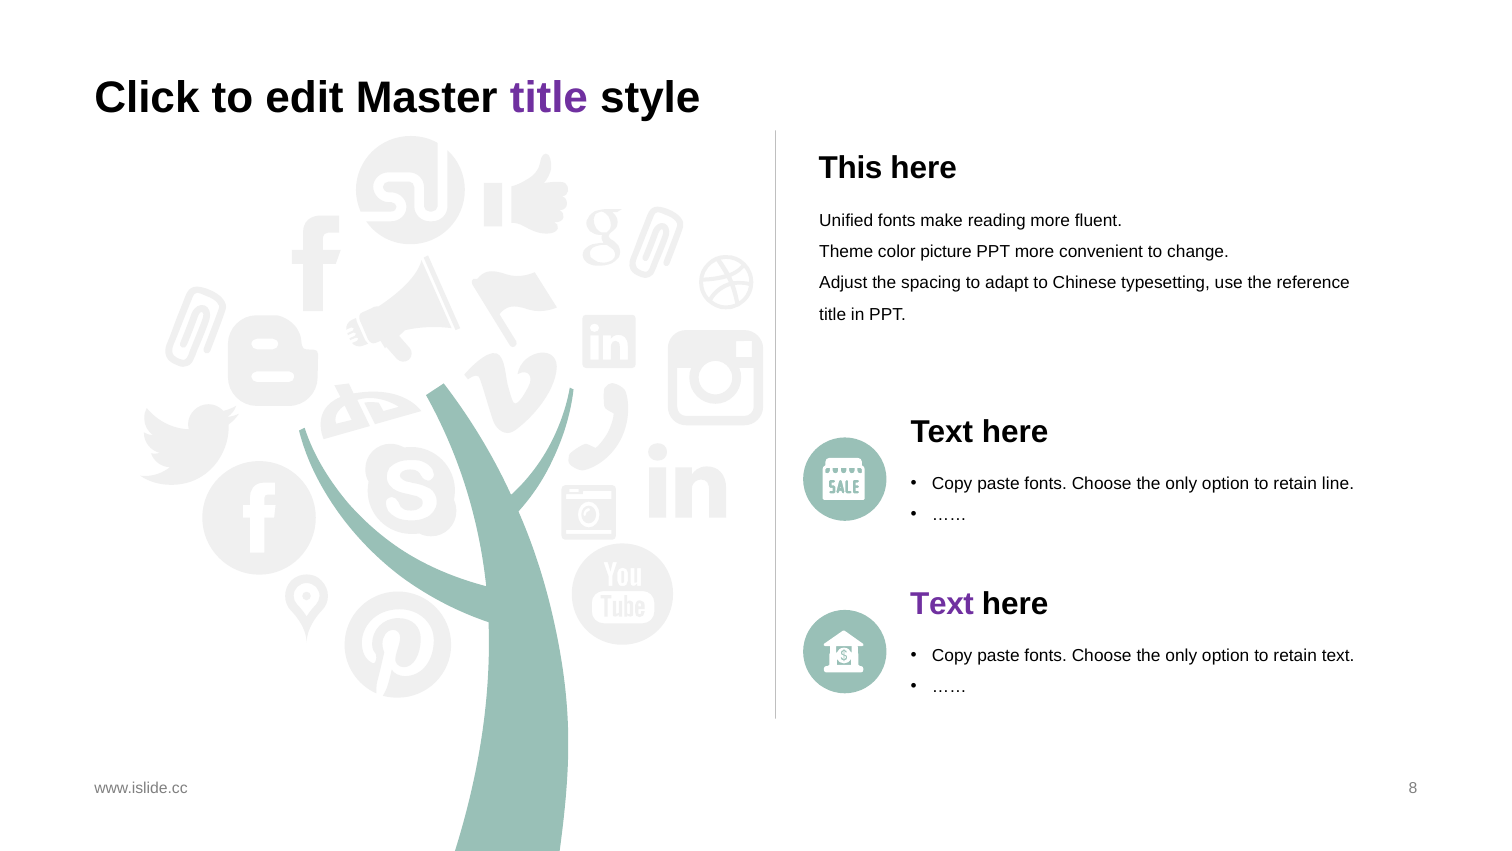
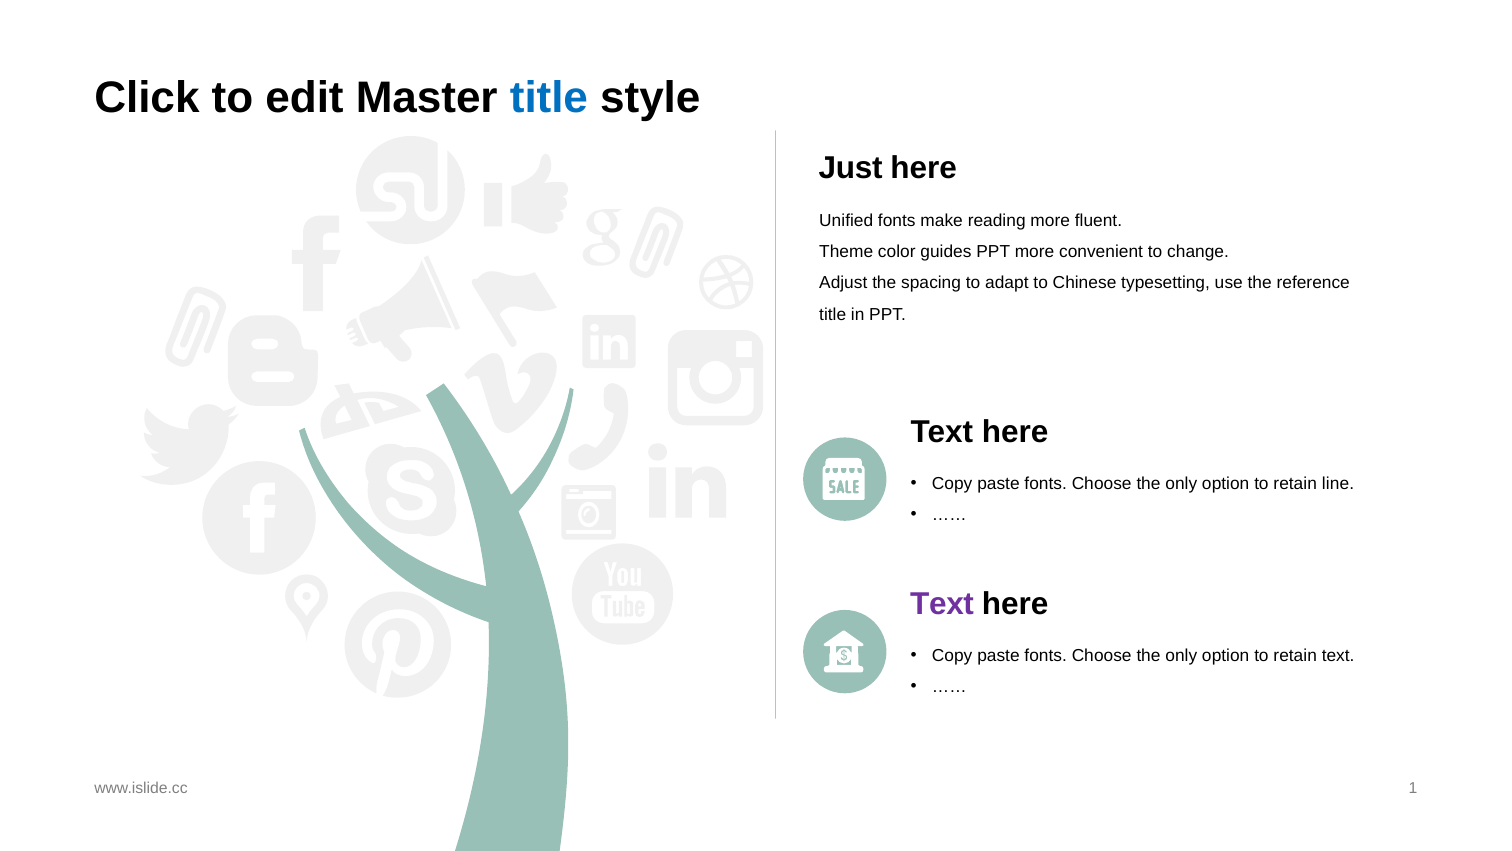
title at (549, 98) colour: purple -> blue
This: This -> Just
picture: picture -> guides
8: 8 -> 1
